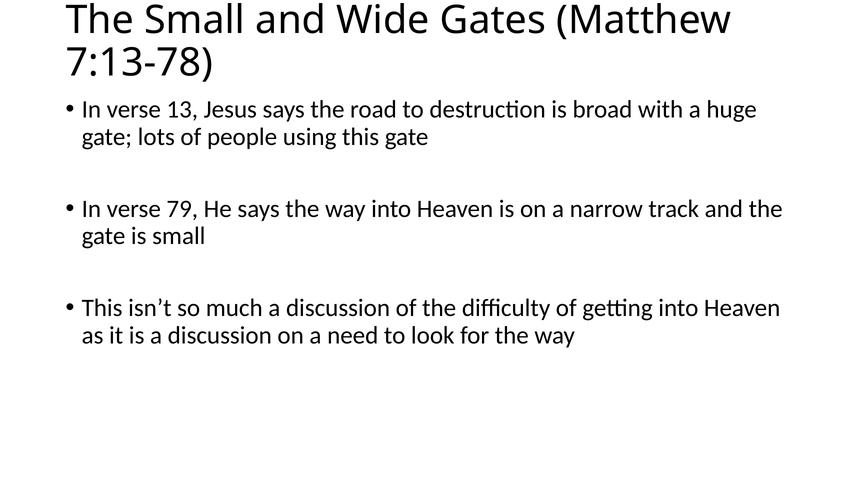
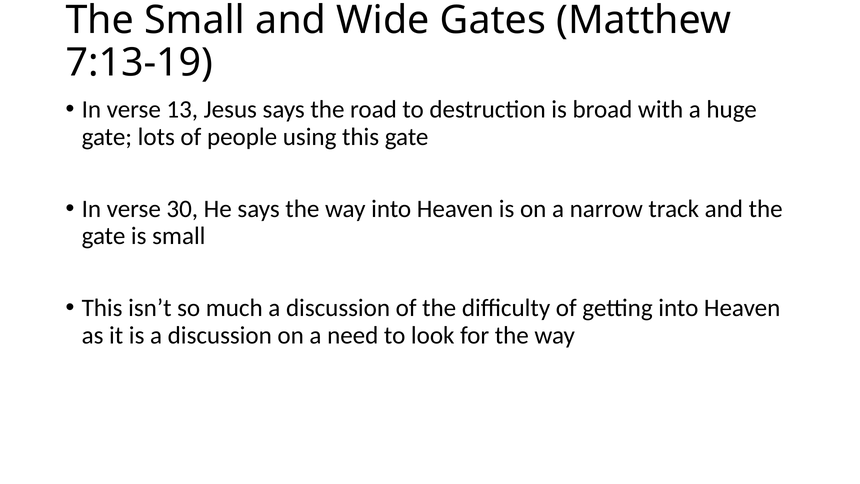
7:13-78: 7:13-78 -> 7:13-19
79: 79 -> 30
